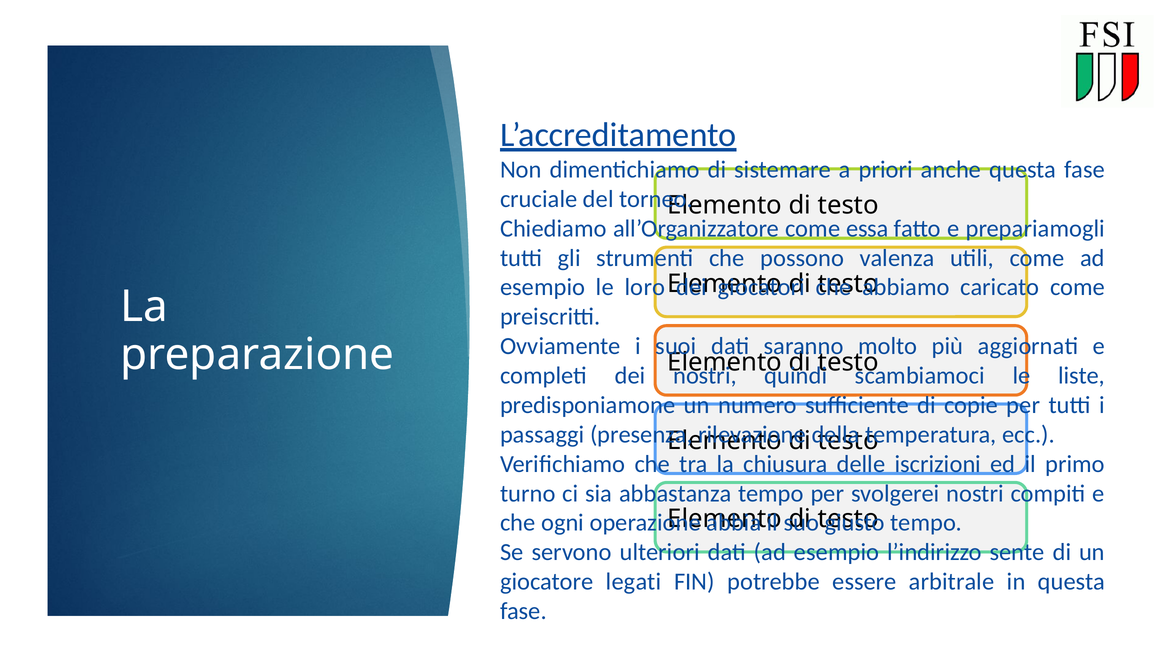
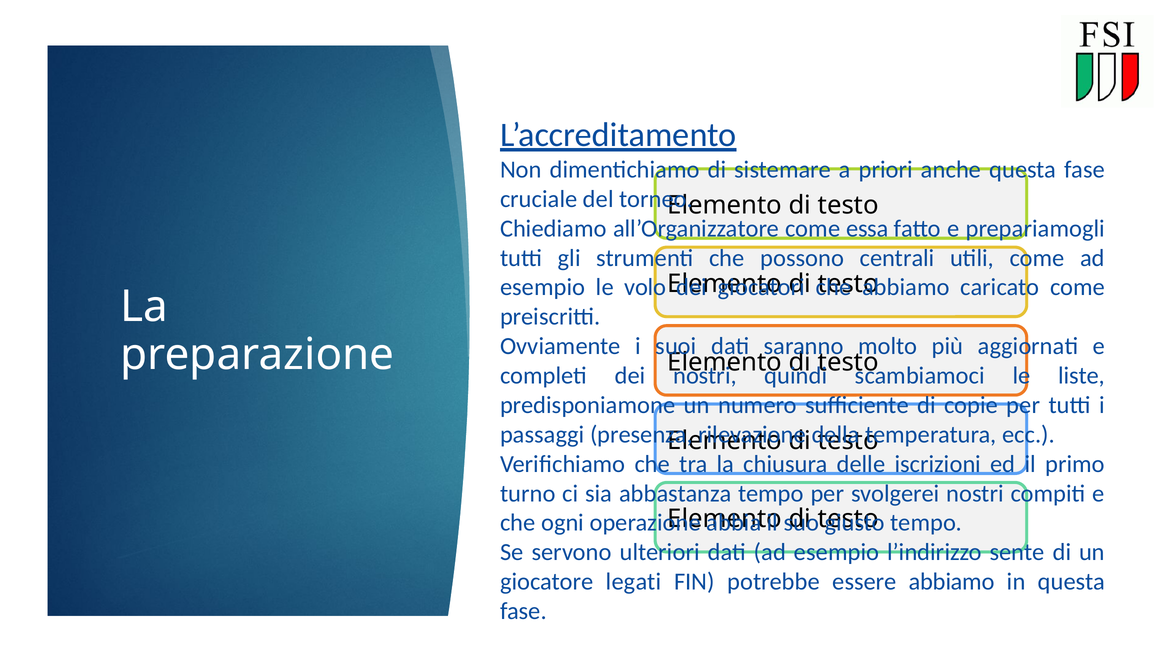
valenza: valenza -> centrali
loro: loro -> volo
essere arbitrale: arbitrale -> abbiamo
